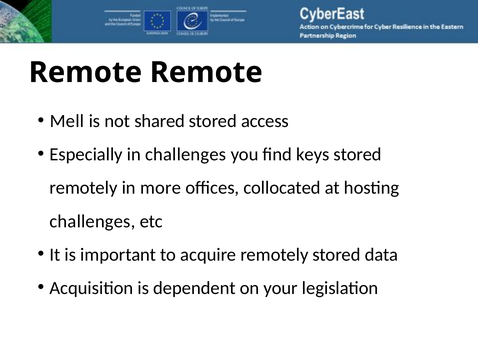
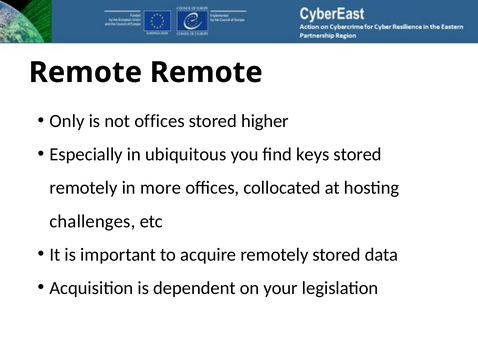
Mell: Mell -> Only
not shared: shared -> offices
access: access -> higher
in challenges: challenges -> ubiquitous
